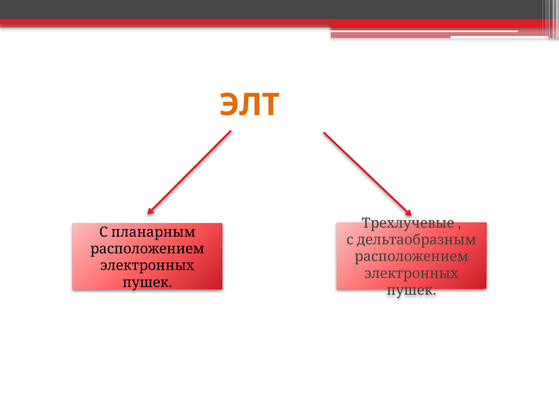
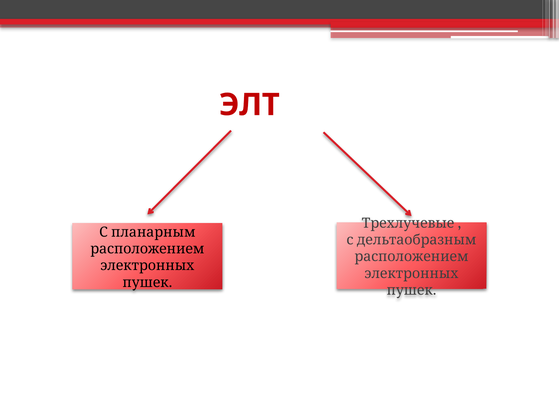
ЭЛТ colour: orange -> red
